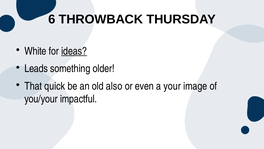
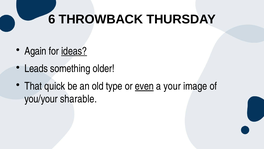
White: White -> Again
also: also -> type
even underline: none -> present
impactful: impactful -> sharable
